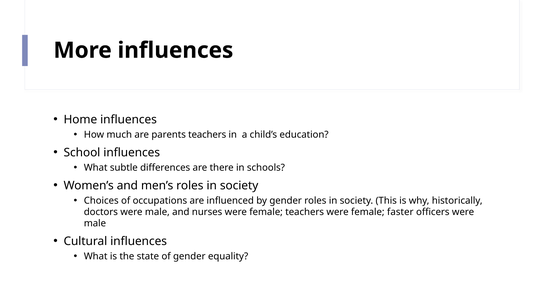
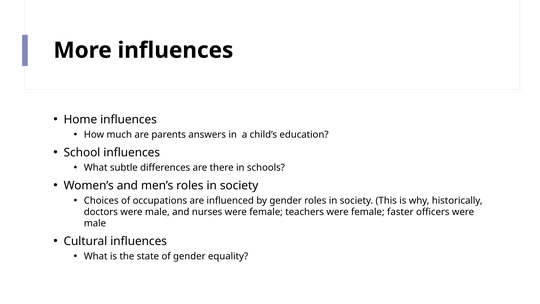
parents teachers: teachers -> answers
